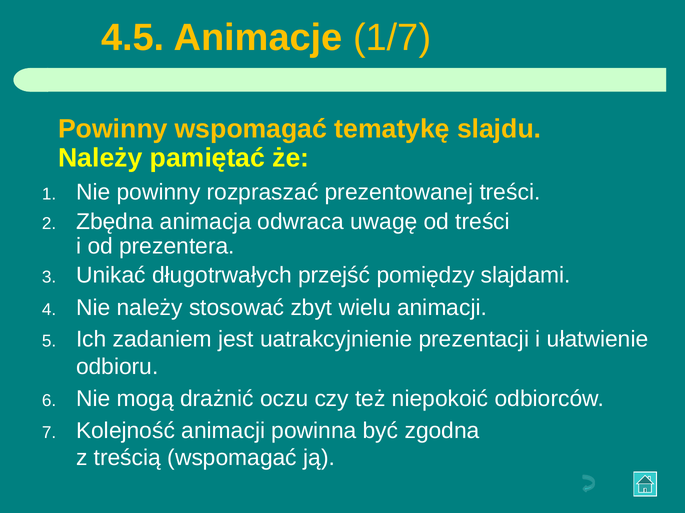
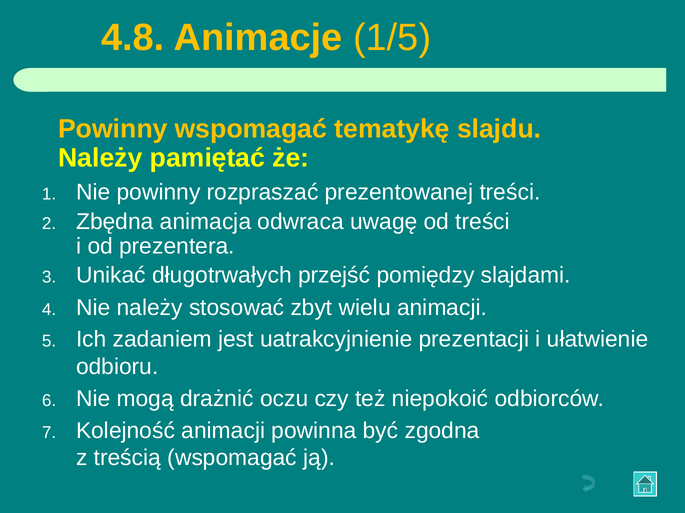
4.5: 4.5 -> 4.8
1/7: 1/7 -> 1/5
